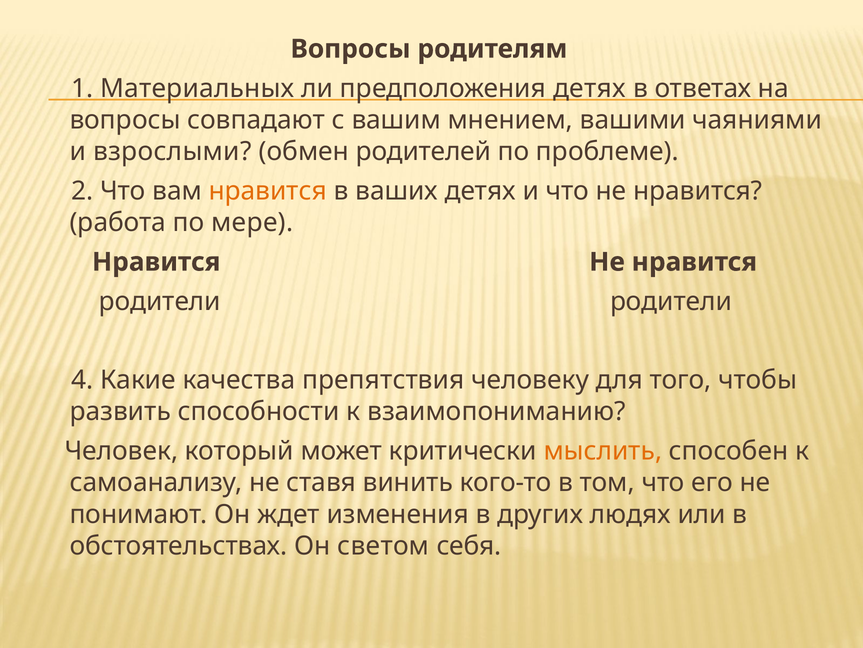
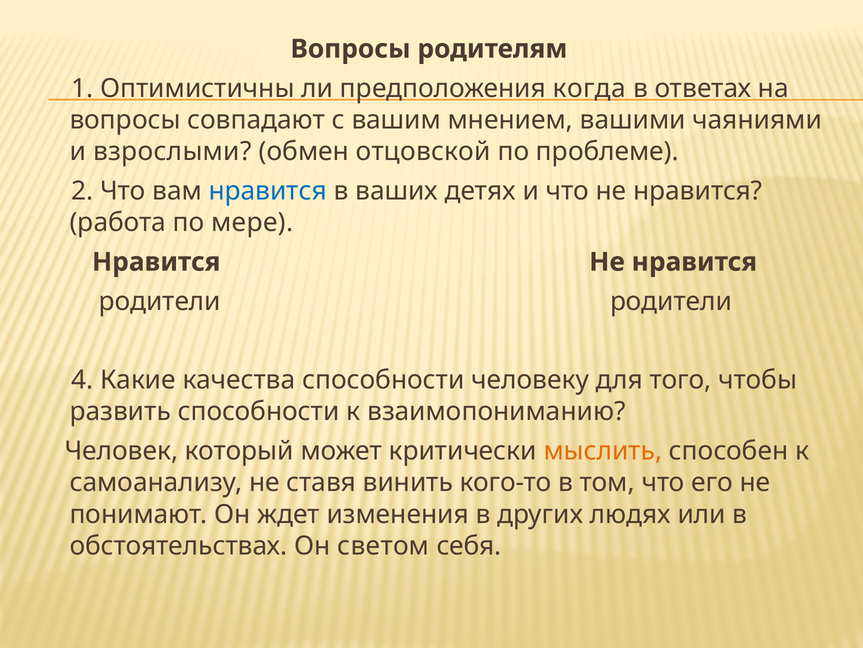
Материальных: Материальных -> Оптимистичны
предположения детях: детях -> когда
родителей: родителей -> отцовской
нравится at (268, 191) colour: orange -> blue
качества препятствия: препятствия -> способности
